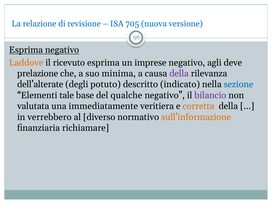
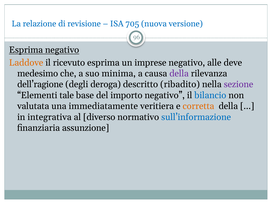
agli: agli -> alle
prelazione: prelazione -> medesimo
dell’alterate: dell’alterate -> dell’ragione
potuto: potuto -> deroga
indicato: indicato -> ribadito
sezione colour: blue -> purple
qualche: qualche -> importo
bilancio colour: purple -> blue
verrebbero: verrebbero -> integrativa
sull’informazione colour: orange -> blue
richiamare: richiamare -> assunzione
